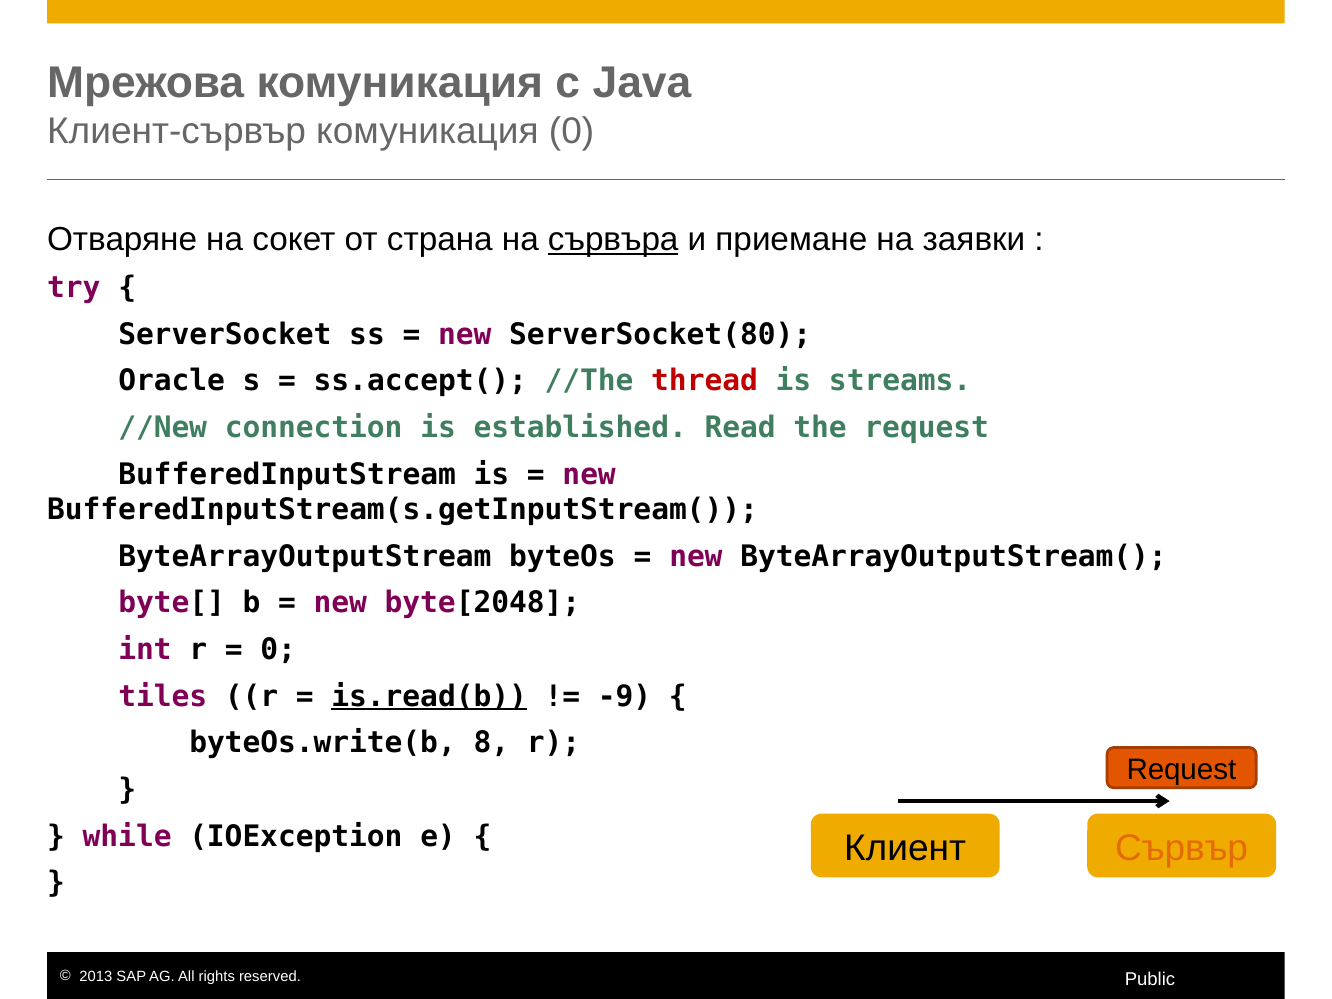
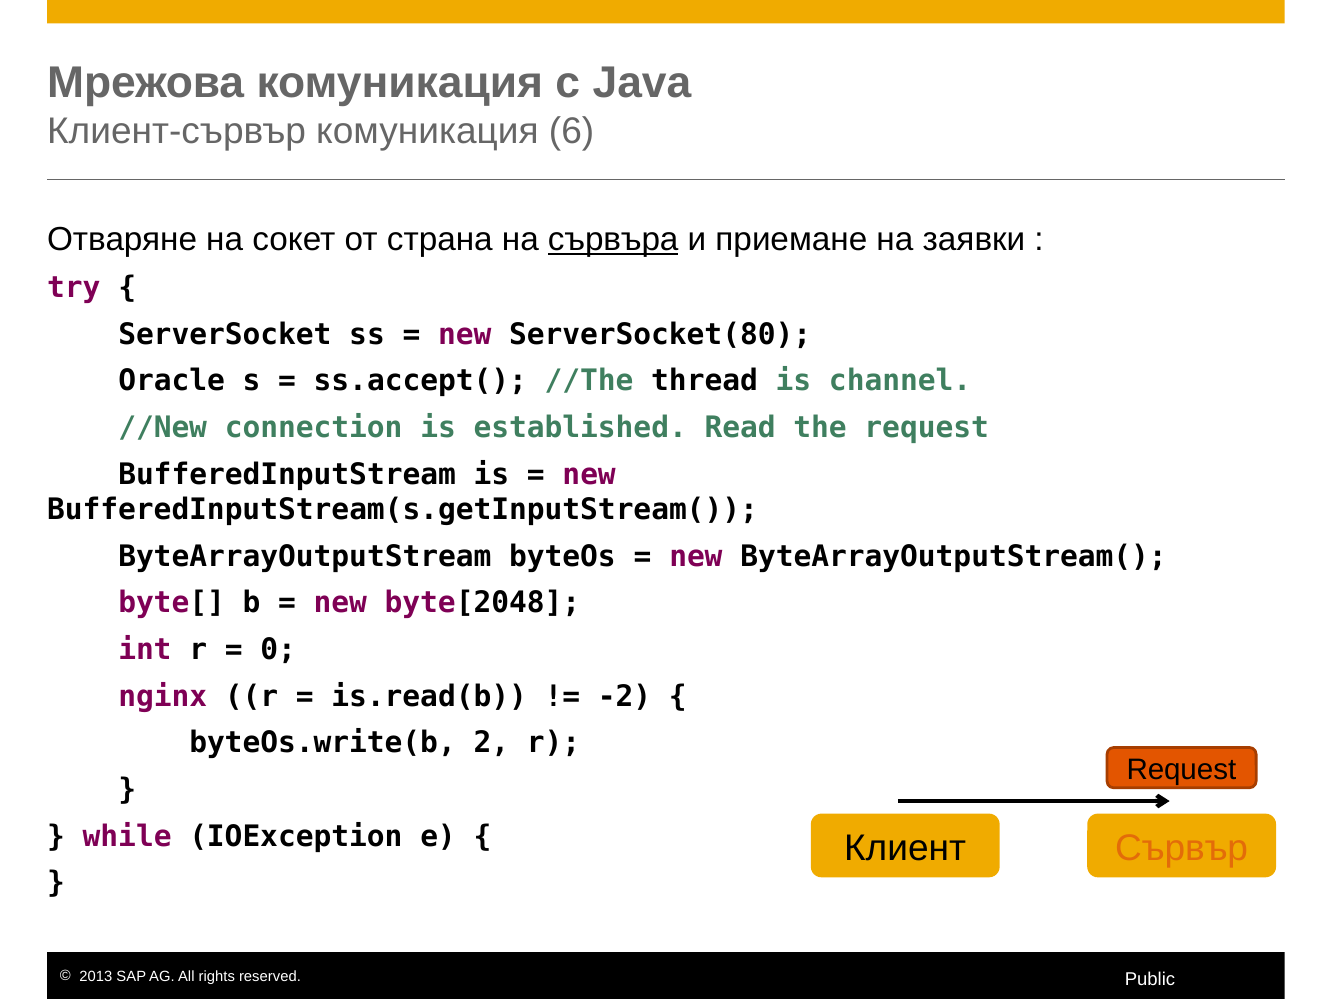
комуникация 0: 0 -> 6
thread colour: red -> black
streams: streams -> channel
tiles: tiles -> nginx
is.read(b underline: present -> none
-9: -9 -> -2
8: 8 -> 2
